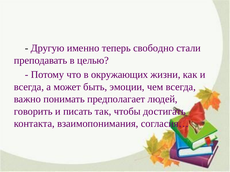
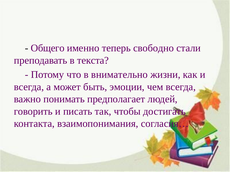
Другую: Другую -> Общего
целью: целью -> текста
окружающих: окружающих -> внимательно
